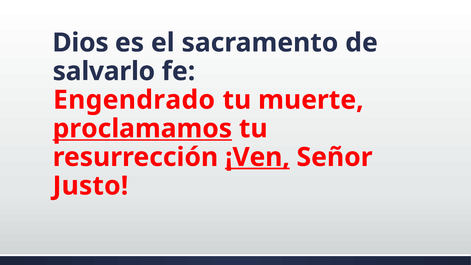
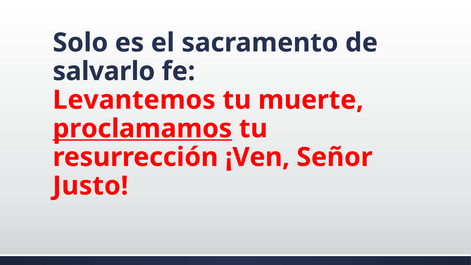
Dios: Dios -> Solo
Engendrado: Engendrado -> Levantemos
¡Ven underline: present -> none
